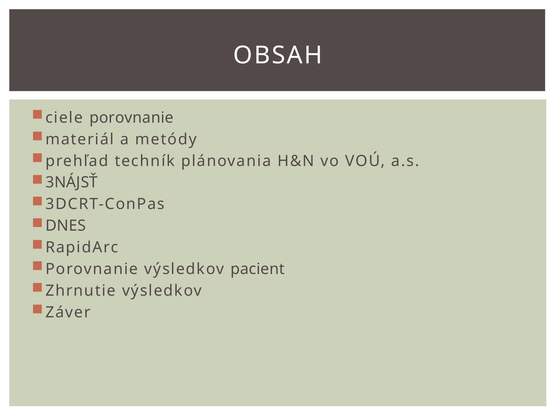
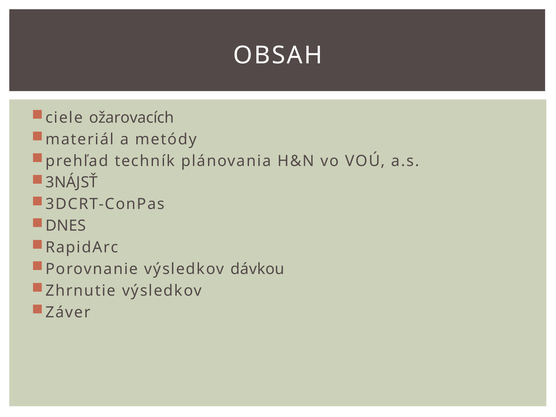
ciele porovnanie: porovnanie -> ožarovacích
pacient: pacient -> dávkou
